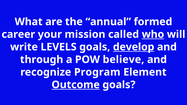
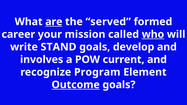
are underline: none -> present
annual: annual -> served
LEVELS: LEVELS -> STAND
develop underline: present -> none
through: through -> involves
believe: believe -> current
